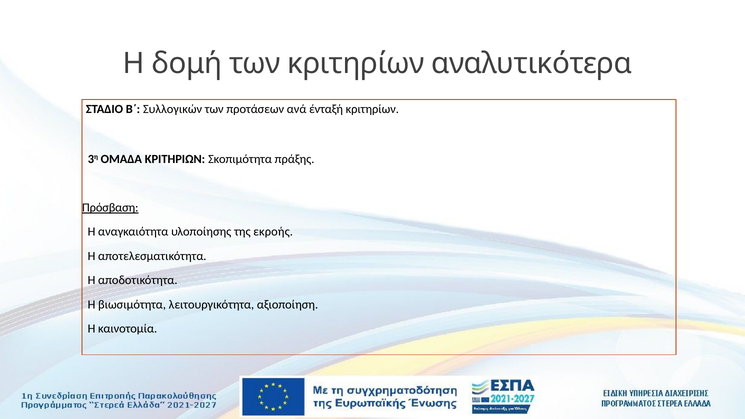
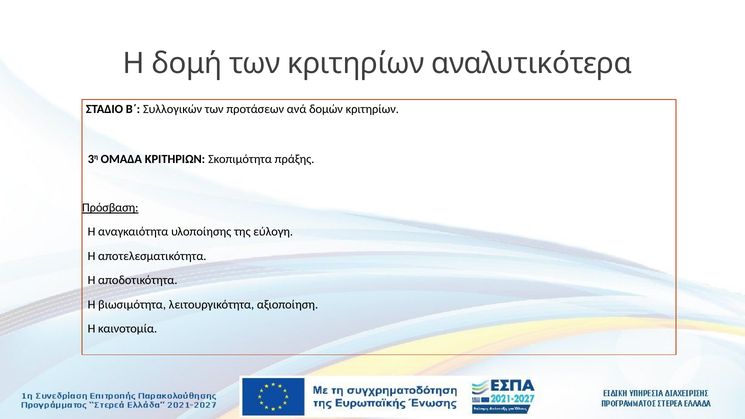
ένταξή: ένταξή -> δομών
εκροής: εκροής -> εύλογη
